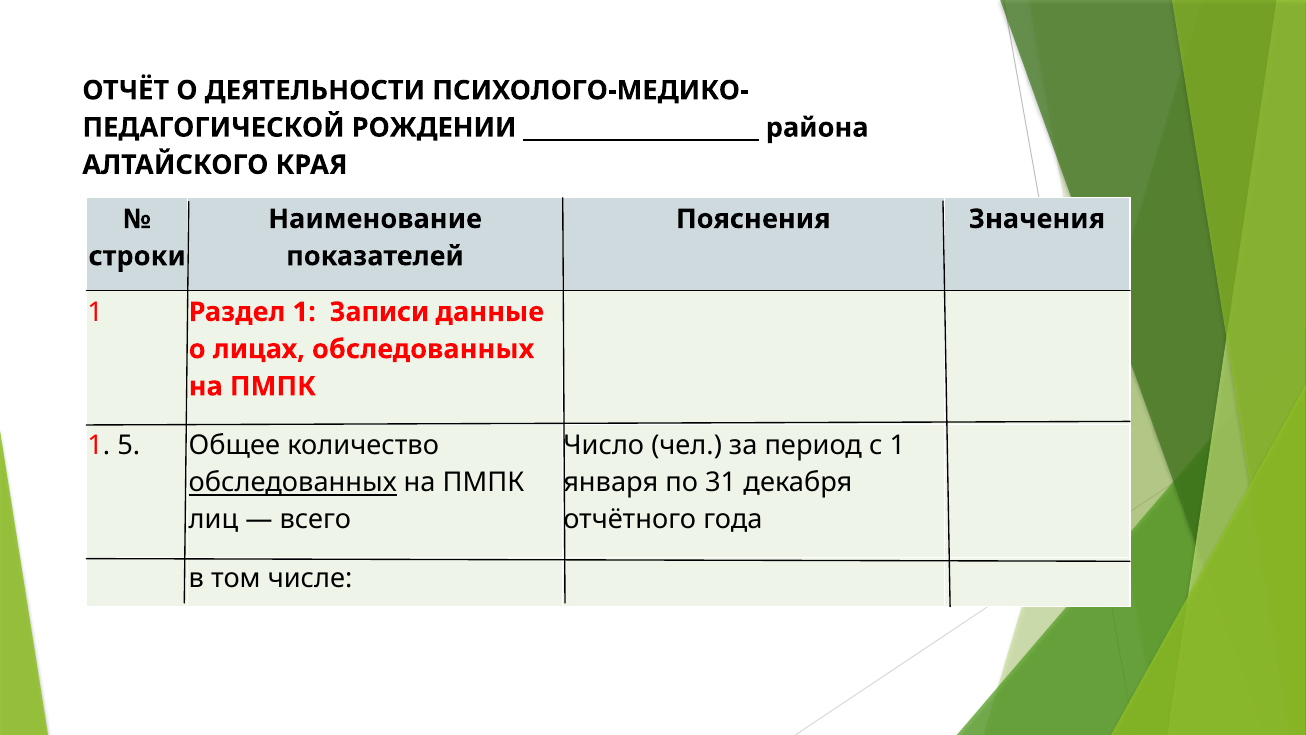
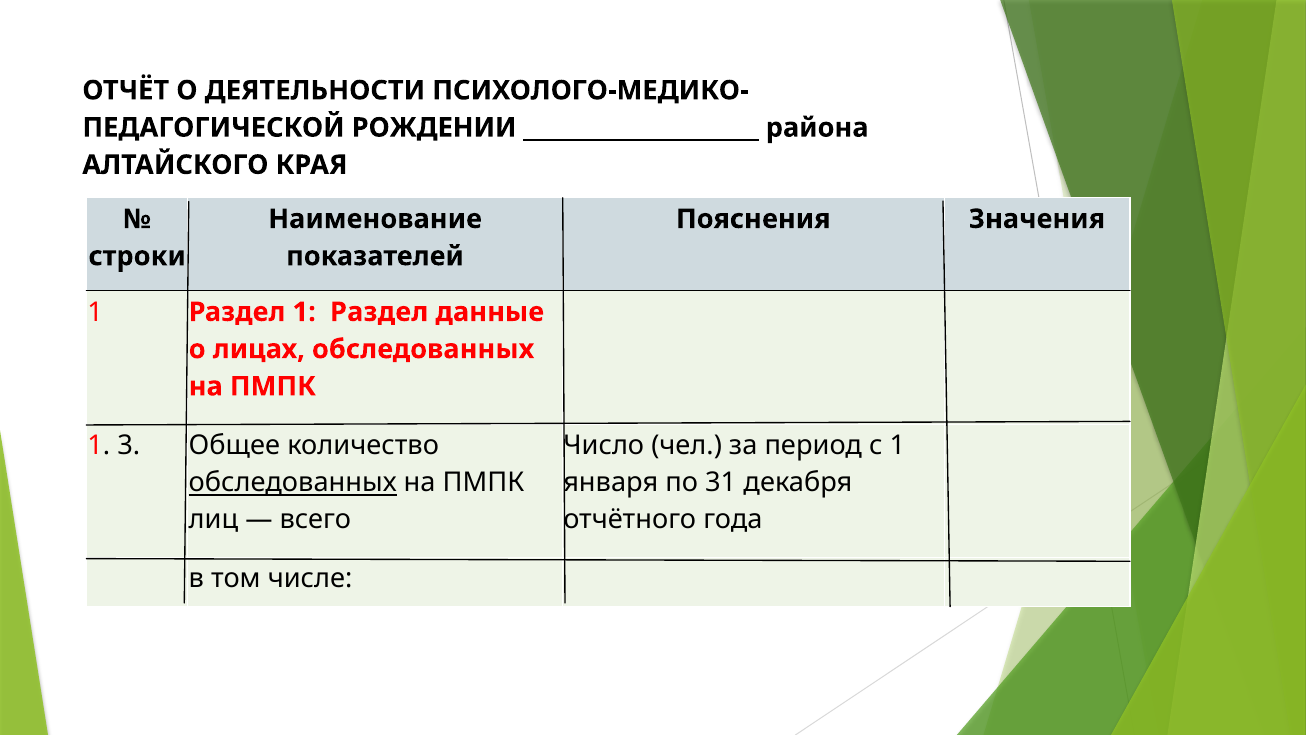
Раздел 1 Записи: Записи -> Раздел
5: 5 -> 3
